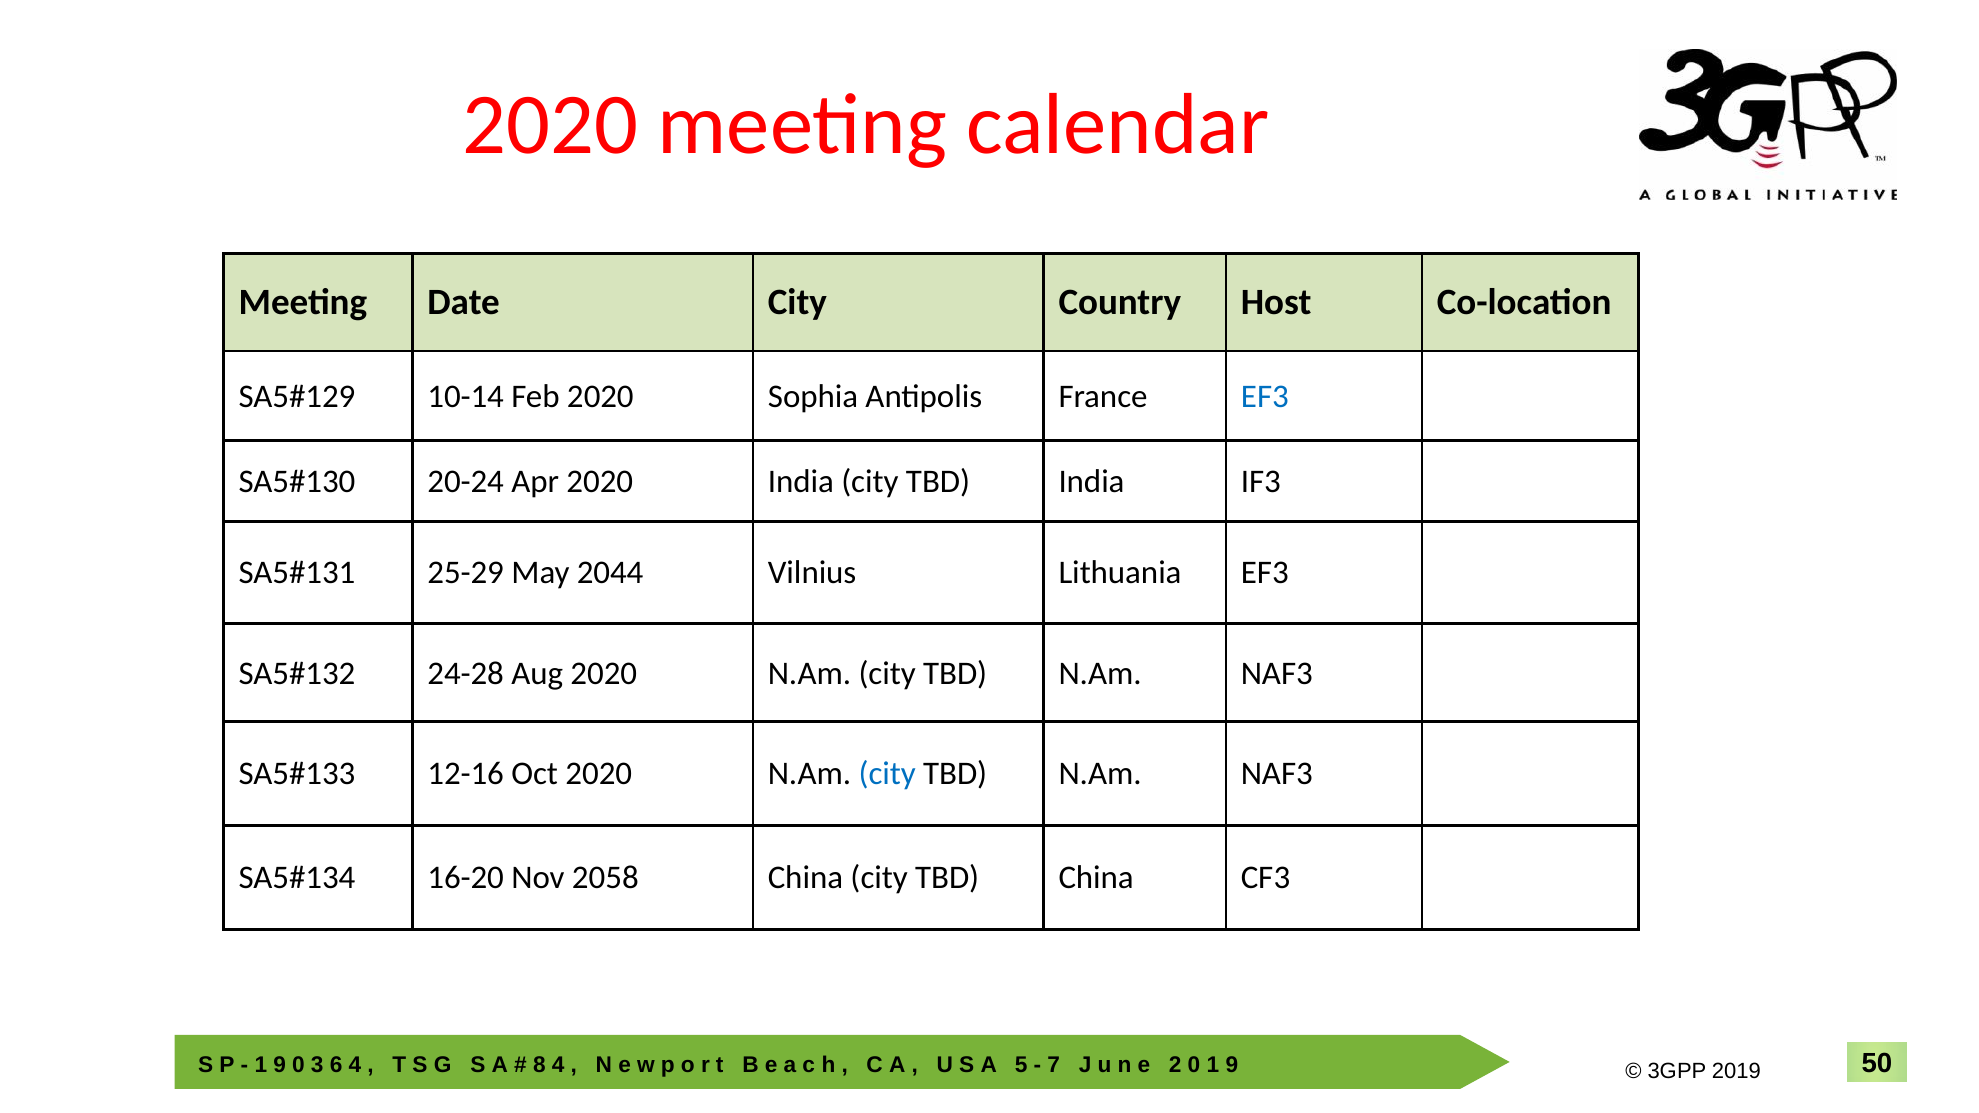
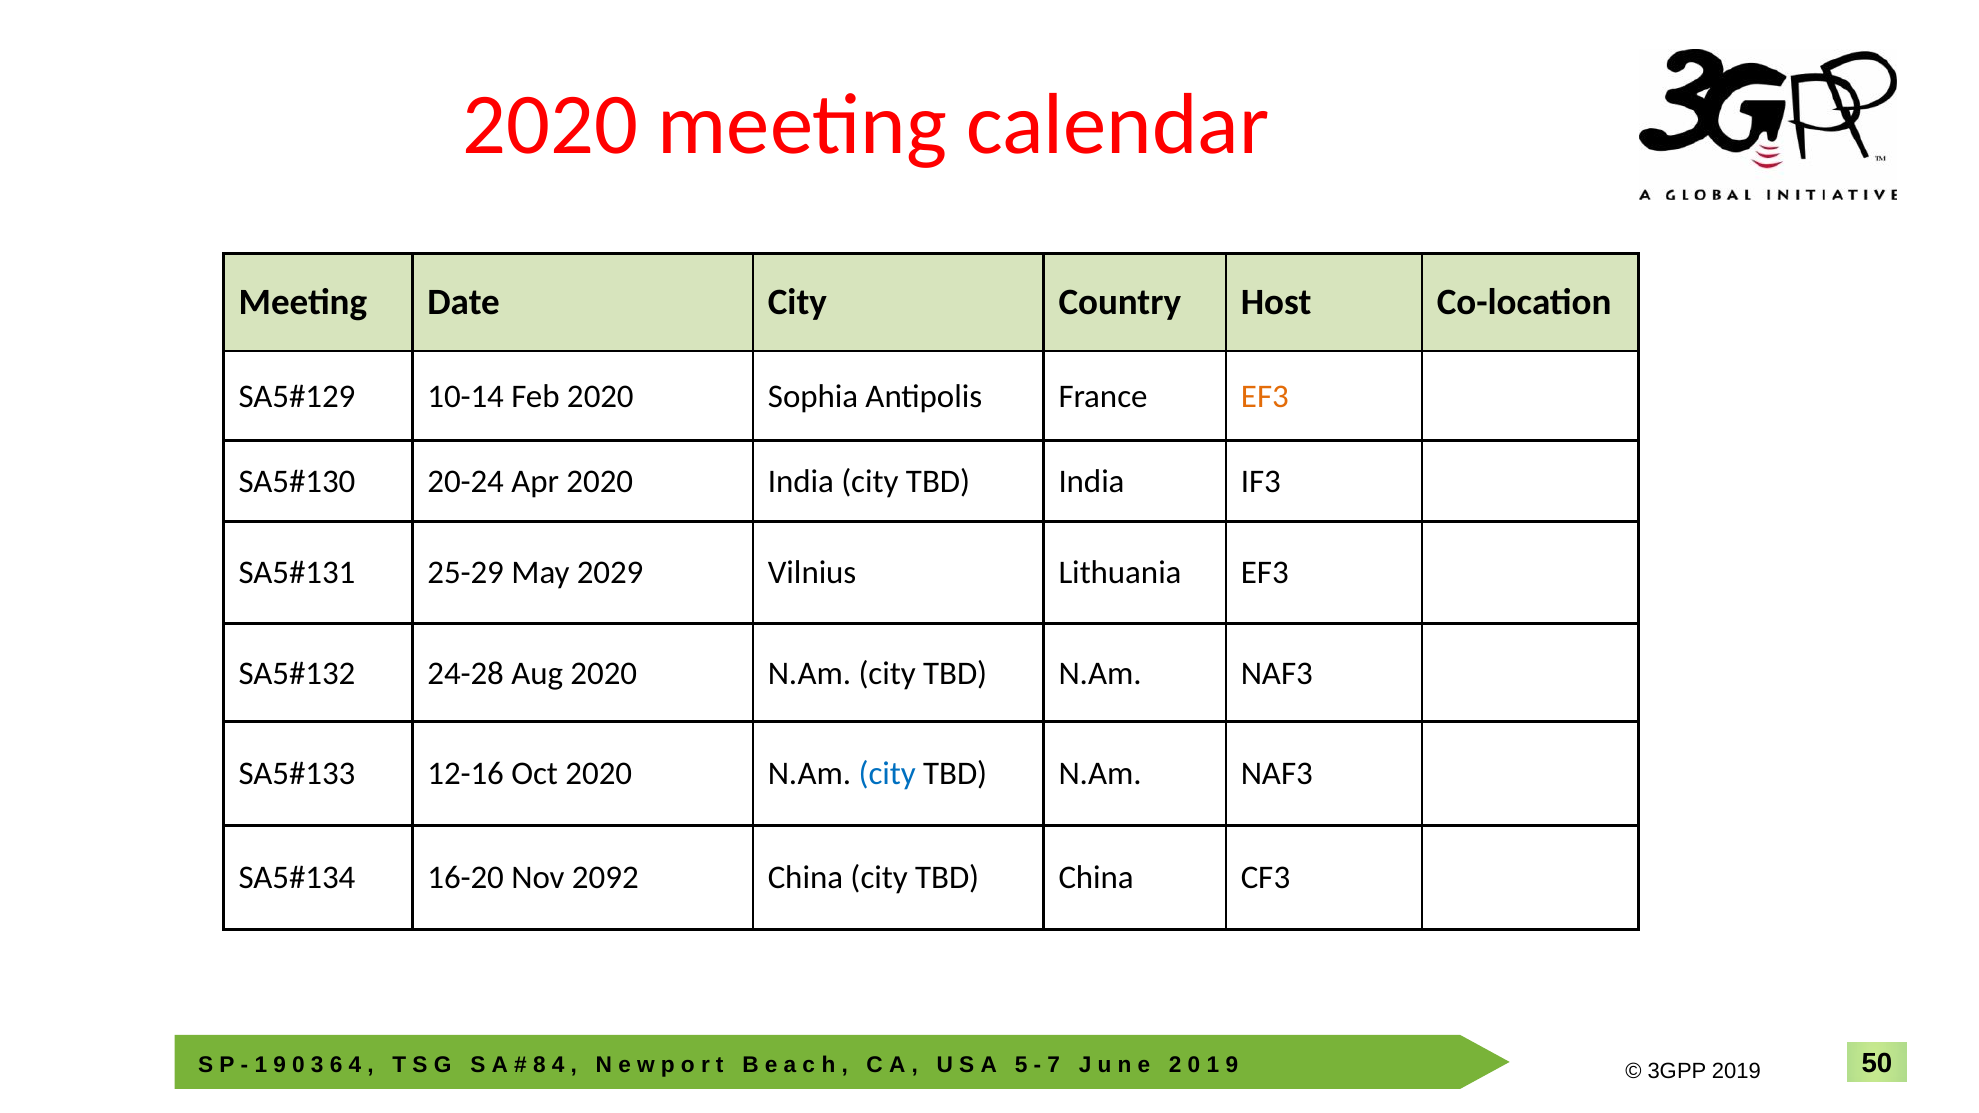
EF3 at (1265, 396) colour: blue -> orange
2044: 2044 -> 2029
2058: 2058 -> 2092
